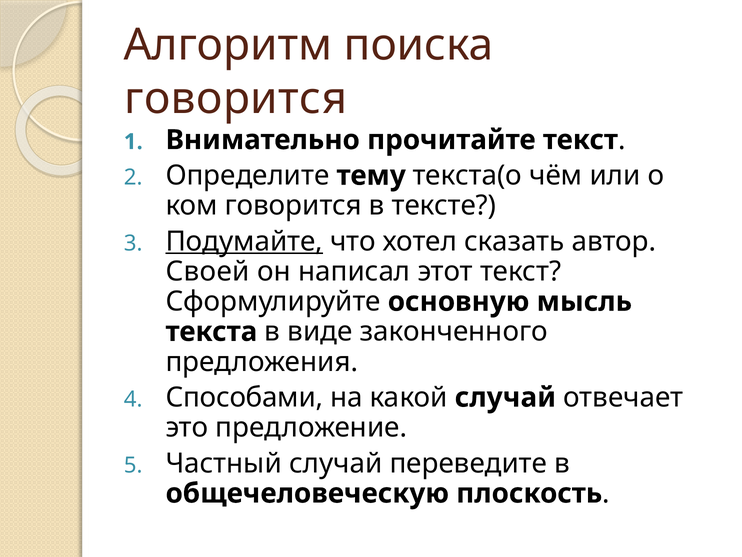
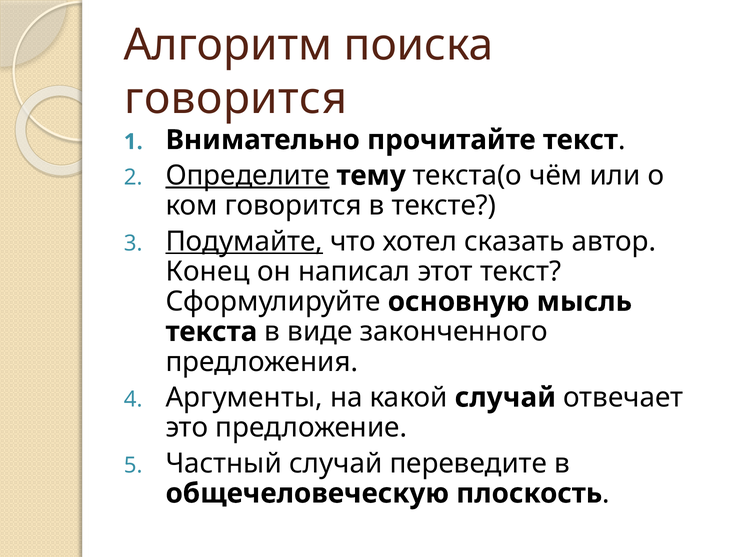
Определите underline: none -> present
Своей: Своей -> Конец
Способами: Способами -> Аргументы
